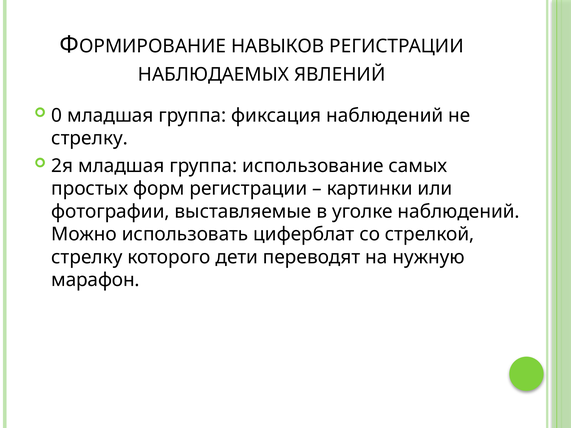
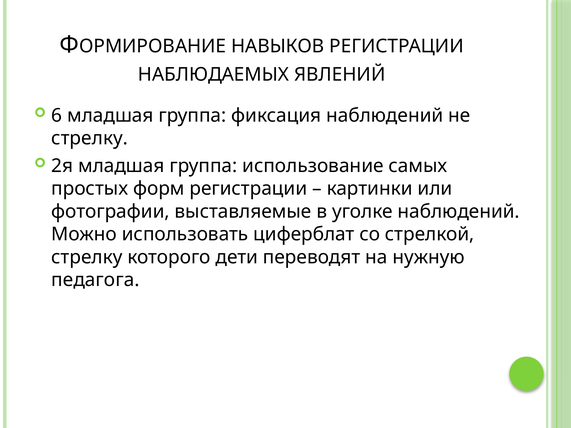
0: 0 -> 6
марафон: марафон -> педагога
